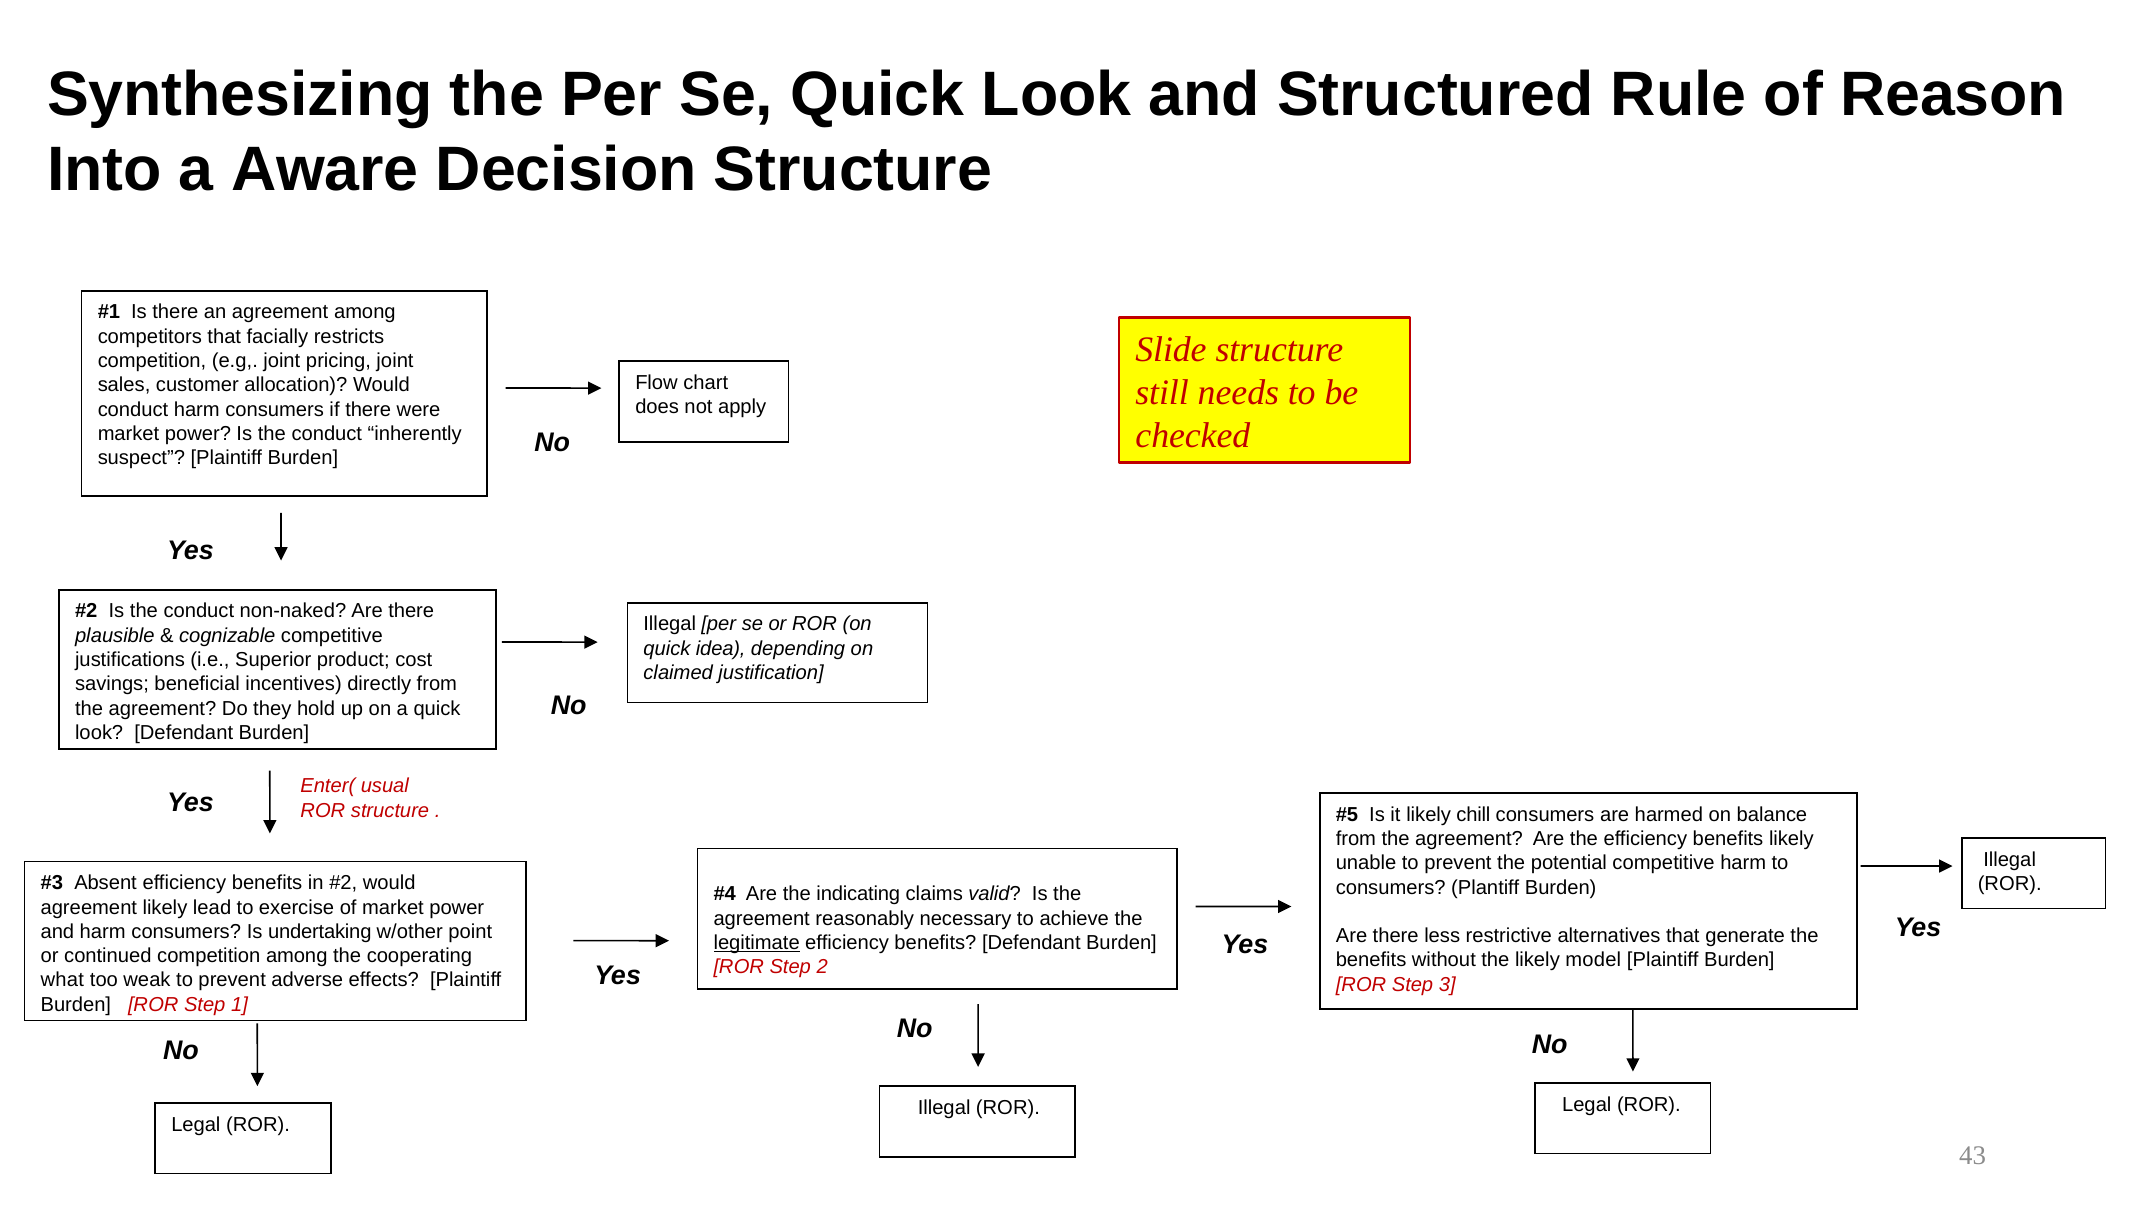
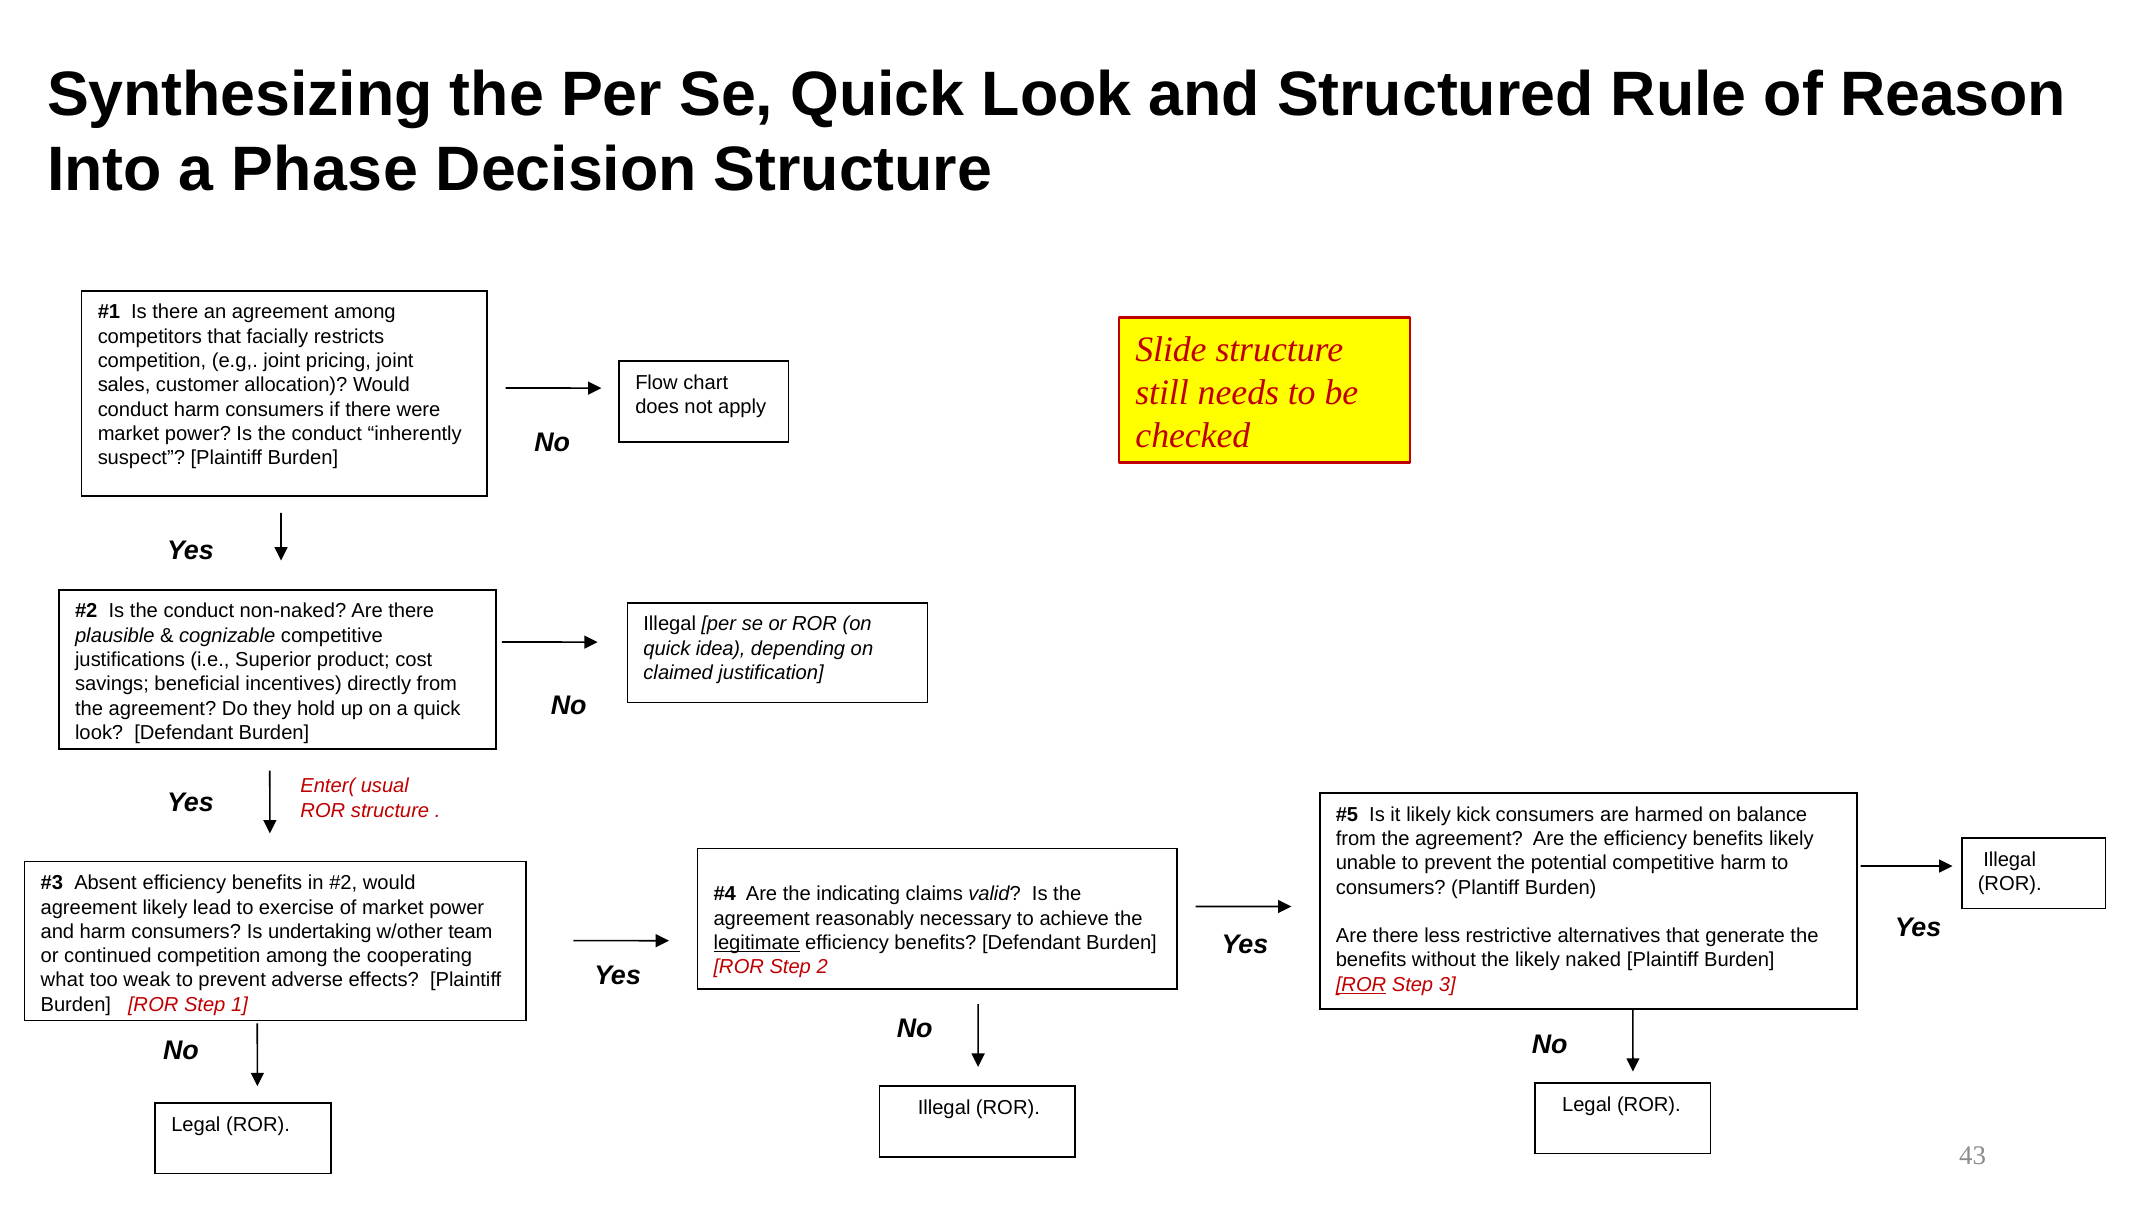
Aware: Aware -> Phase
chill: chill -> kick
point: point -> team
model: model -> naked
ROR at (1361, 984) underline: none -> present
